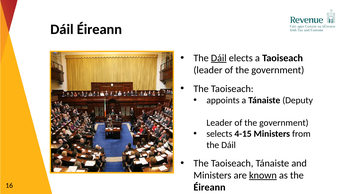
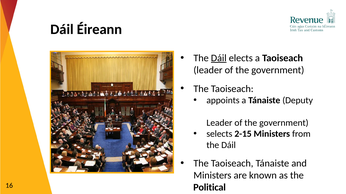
4-15: 4-15 -> 2-15
known underline: present -> none
Éireann at (209, 188): Éireann -> Political
